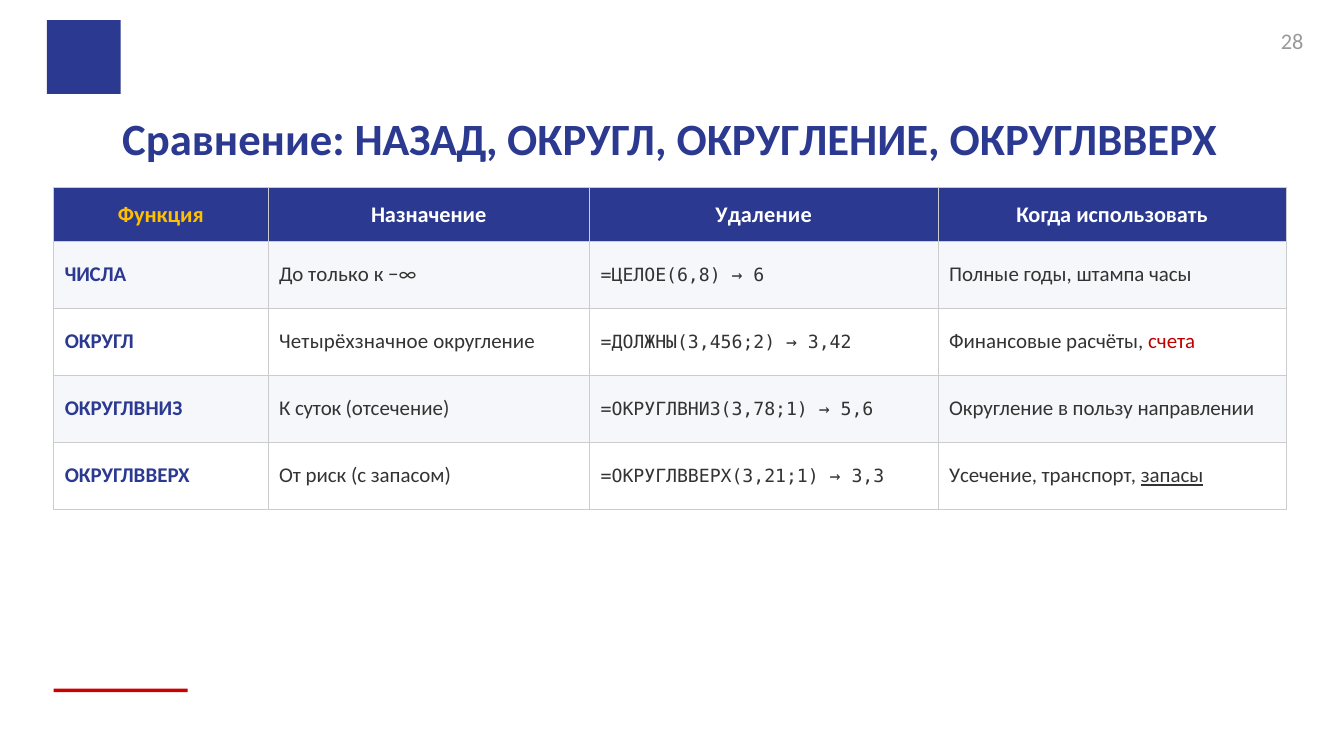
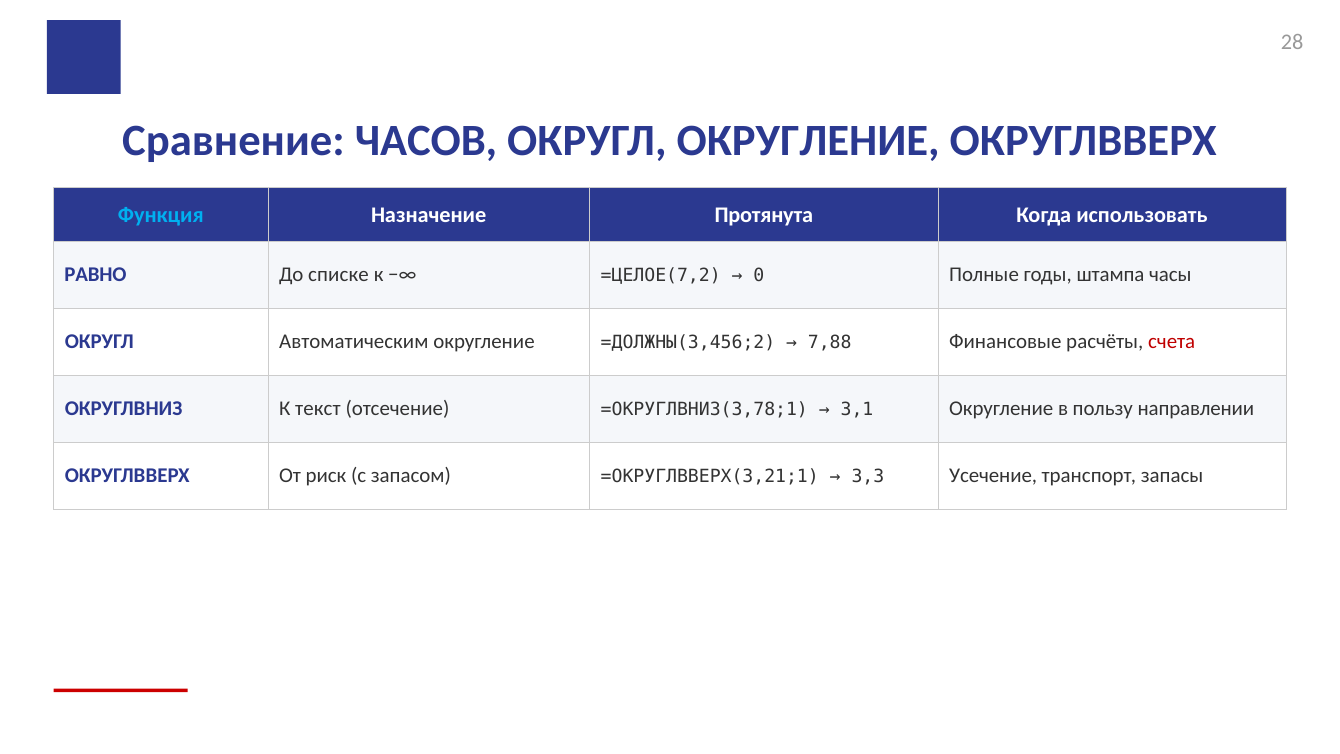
НАЗАД: НАЗАД -> ЧАСОВ
Функция colour: yellow -> light blue
Удаление: Удаление -> Протянута
ЧИСЛА: ЧИСЛА -> РАВНО
только: только -> списке
=ЦЕЛОЕ(6,8: =ЦЕЛОЕ(6,8 -> =ЦЕЛОЕ(7,2
6: 6 -> 0
Четырёхзначное: Четырёхзначное -> Автоматическим
3,42: 3,42 -> 7,88
суток: суток -> текст
5,6: 5,6 -> 3,1
запасы underline: present -> none
